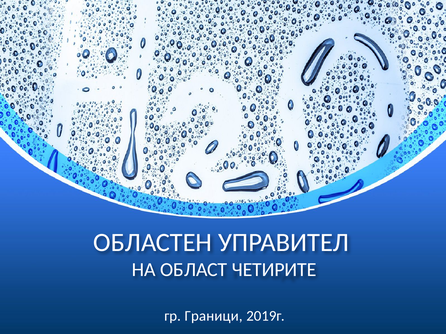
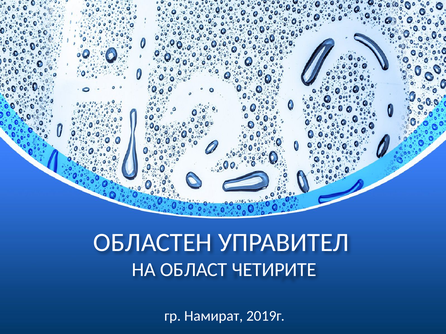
Граници: Граници -> Намират
